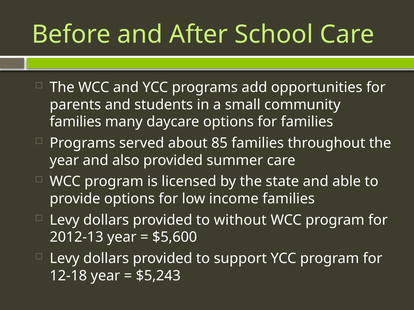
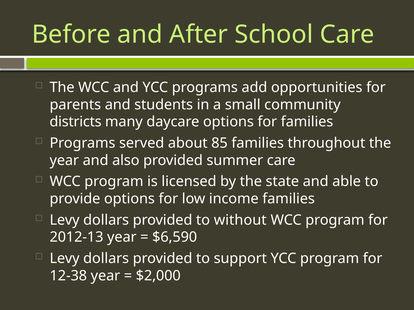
families at (76, 122): families -> districts
$5,600: $5,600 -> $6,590
12-18: 12-18 -> 12-38
$5,243: $5,243 -> $2,000
